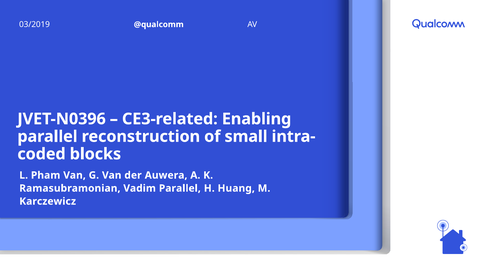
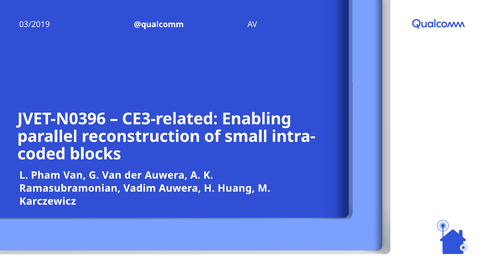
Vadim Parallel: Parallel -> Auwera
